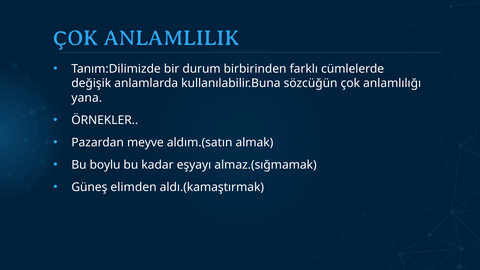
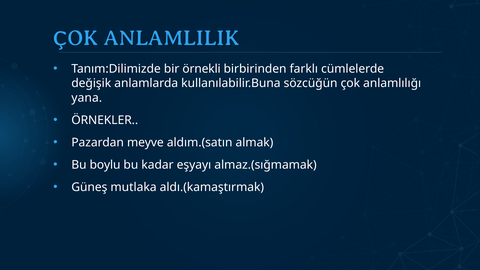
durum: durum -> örnekli
elimden: elimden -> mutlaka
